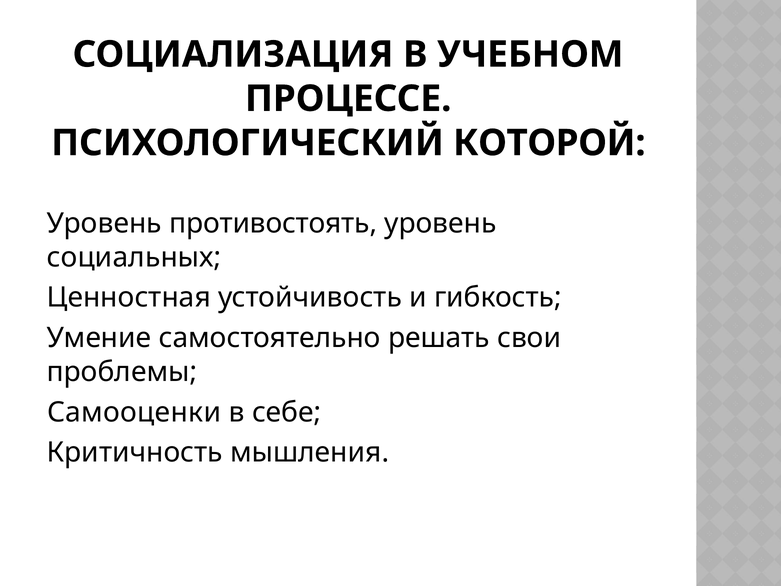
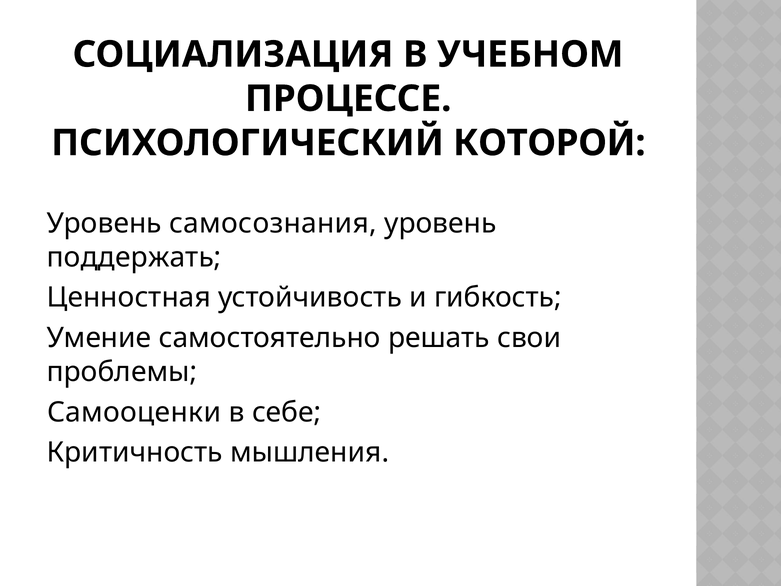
противостоять: противостоять -> самосознания
социальных: социальных -> поддержать
